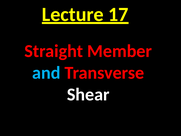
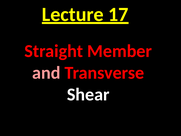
and colour: light blue -> pink
